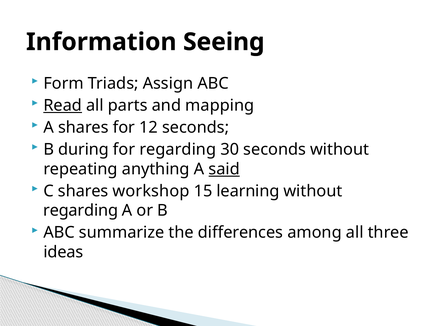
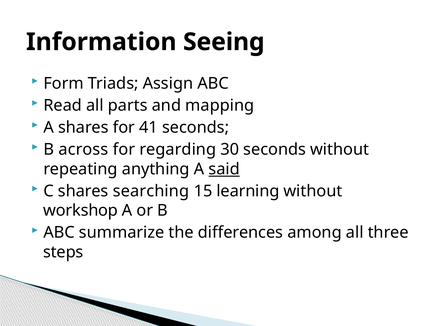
Read underline: present -> none
12: 12 -> 41
during: during -> across
workshop: workshop -> searching
regarding at (81, 211): regarding -> workshop
ideas: ideas -> steps
